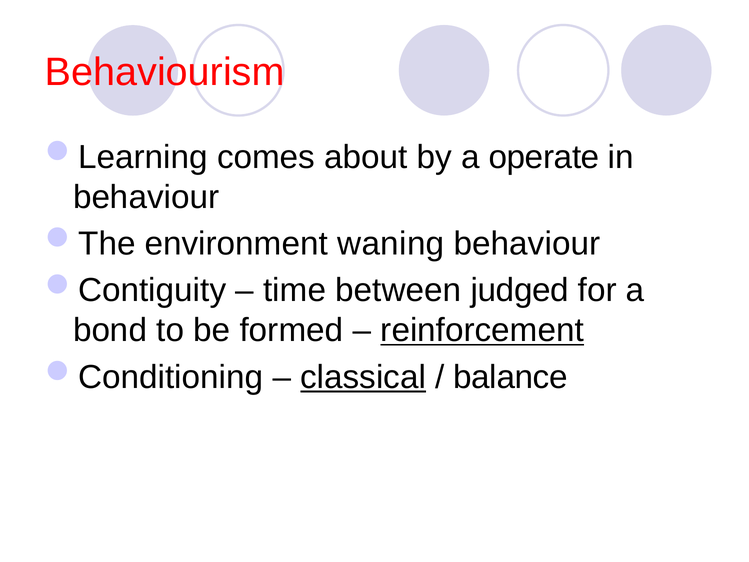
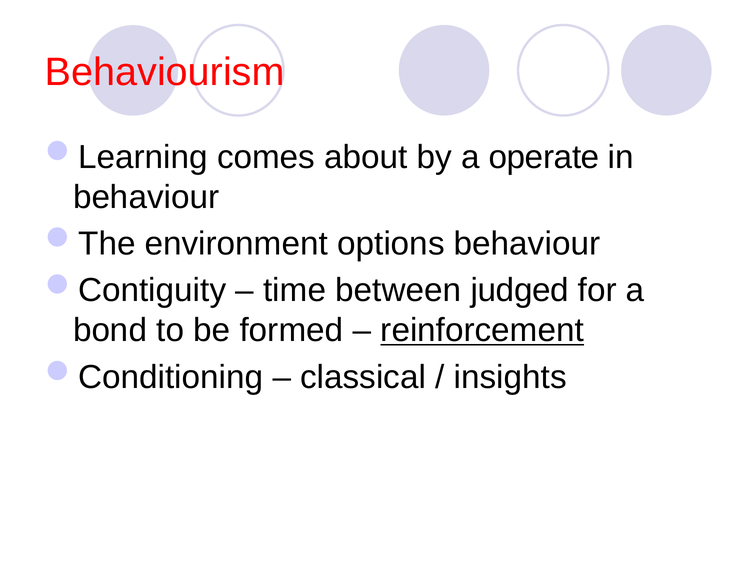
waning: waning -> options
classical underline: present -> none
balance: balance -> insights
